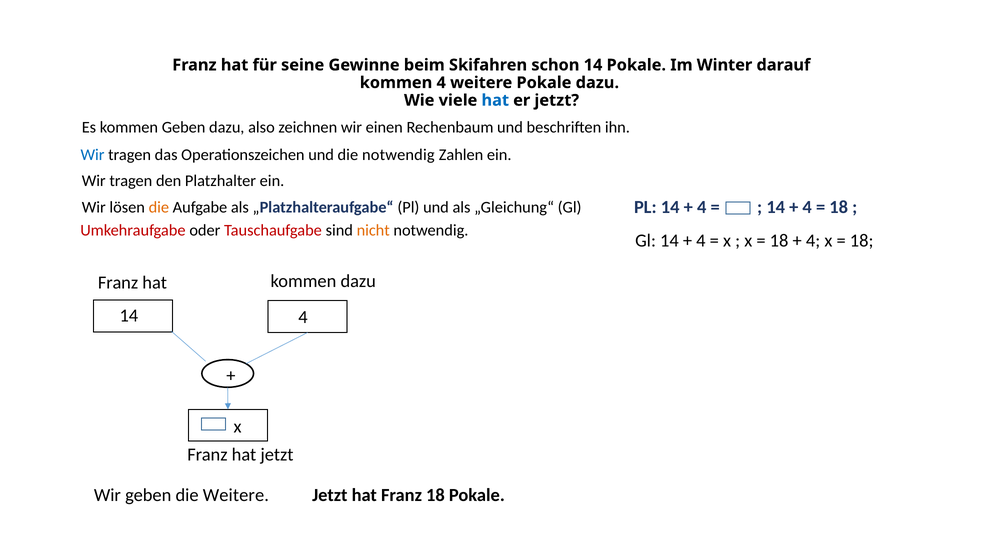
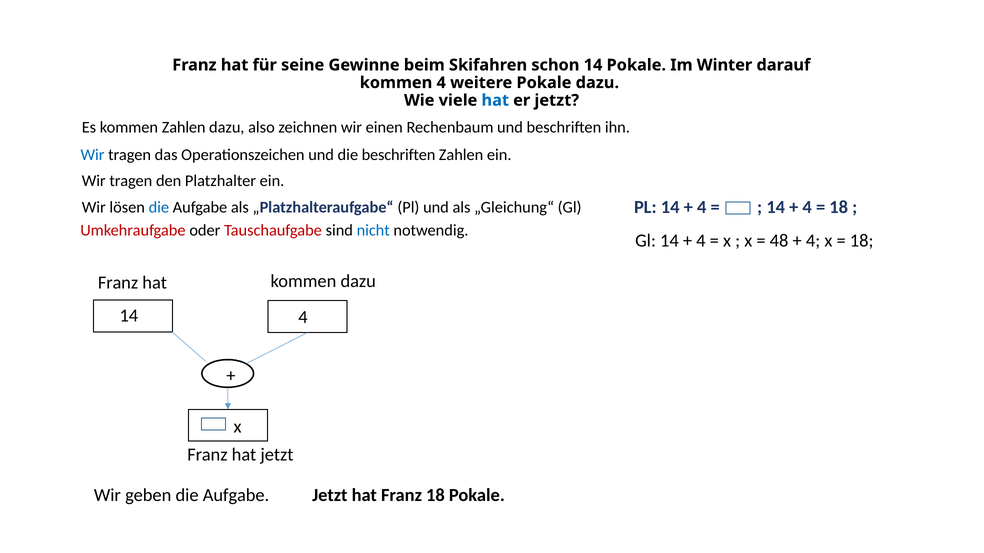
kommen Geben: Geben -> Zahlen
die notwendig: notwendig -> beschriften
die at (159, 208) colour: orange -> blue
nicht colour: orange -> blue
18 at (779, 241): 18 -> 48
geben die Weitere: Weitere -> Aufgabe
